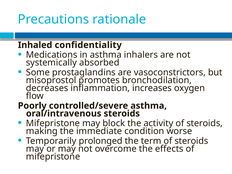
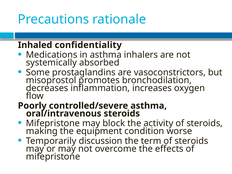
immediate: immediate -> equipment
prolonged: prolonged -> discussion
